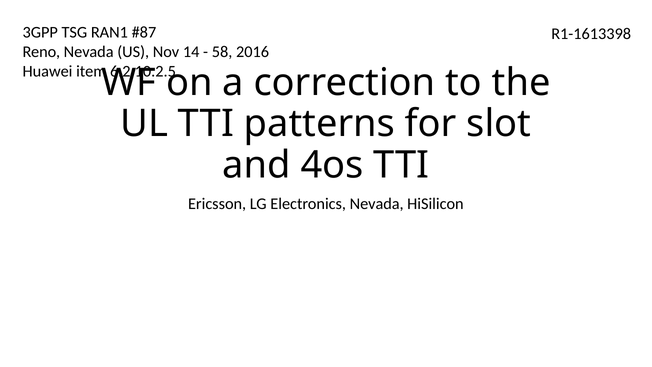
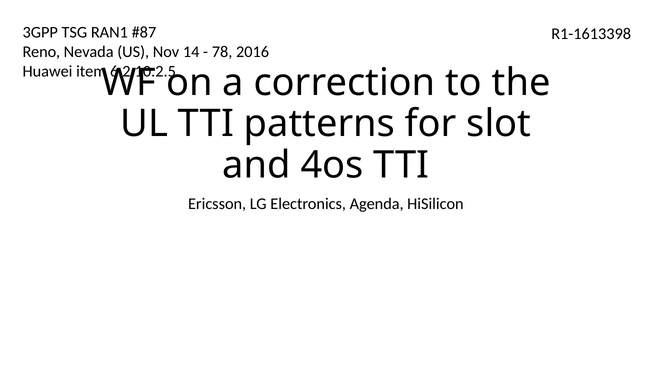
58: 58 -> 78
Electronics Nevada: Nevada -> Agenda
